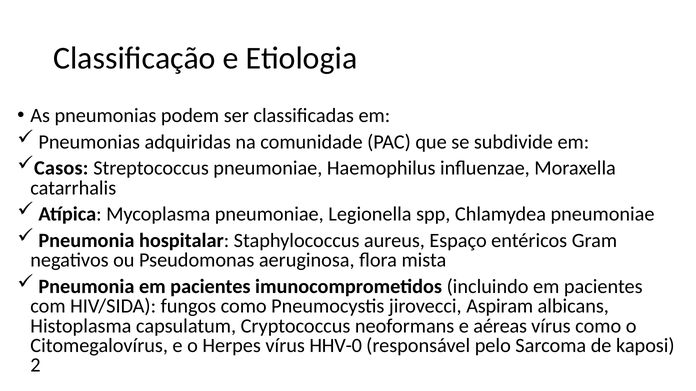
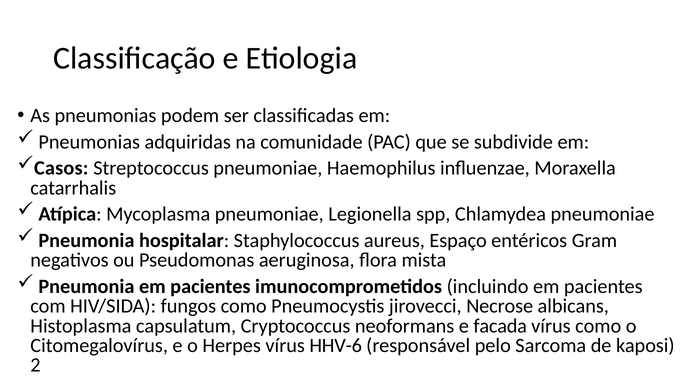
Aspiram: Aspiram -> Necrose
aéreas: aéreas -> facada
HHV-0: HHV-0 -> HHV-6
